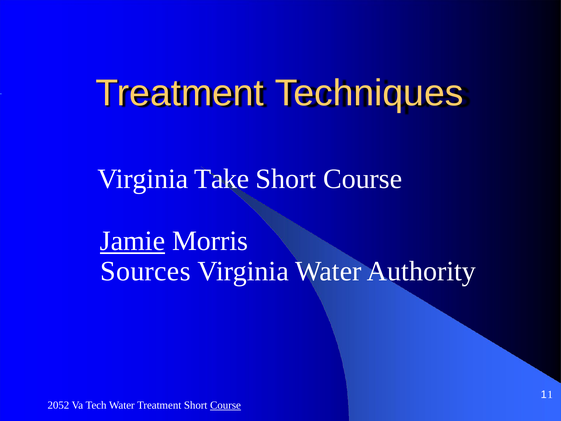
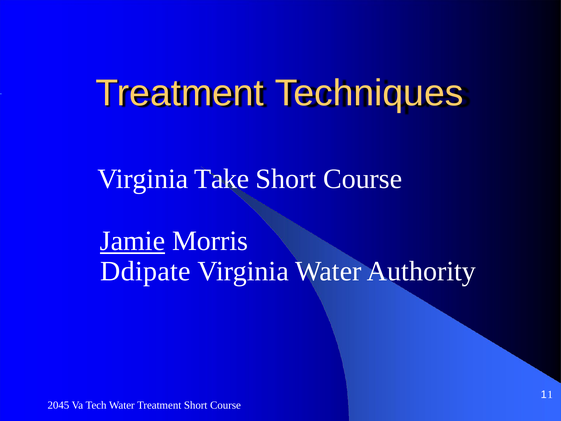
Sources: Sources -> Ddipate
2052: 2052 -> 2045
Course at (226, 405) underline: present -> none
